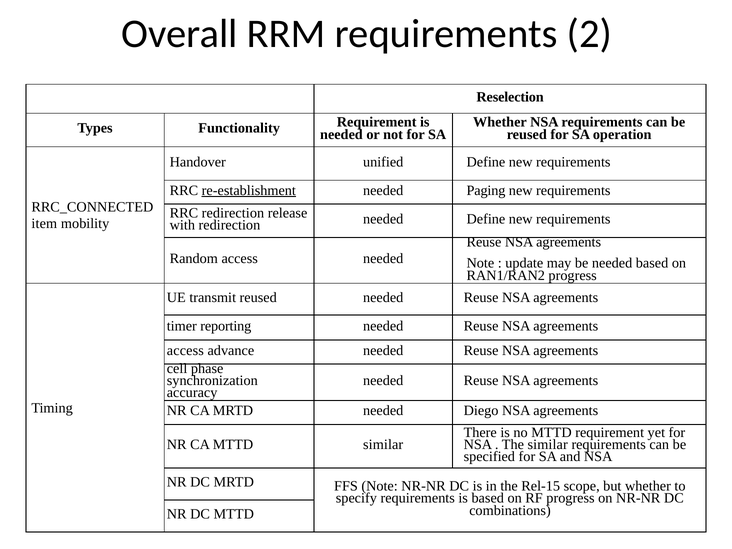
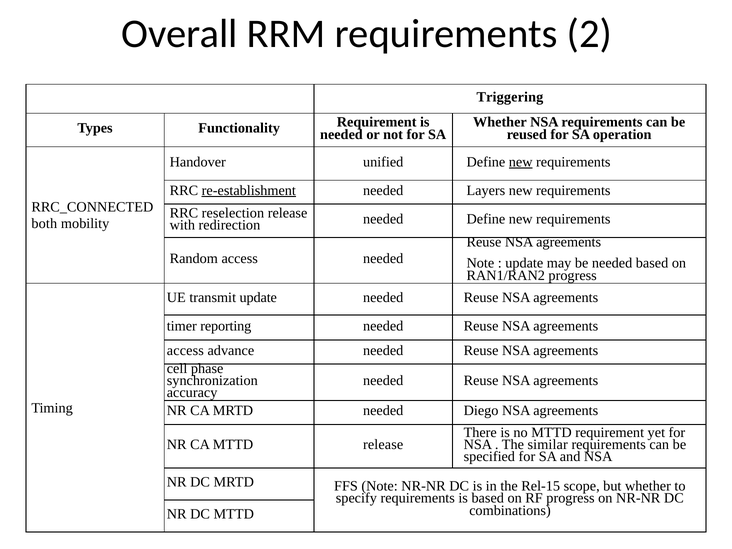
Reselection: Reselection -> Triggering
new at (521, 162) underline: none -> present
Paging: Paging -> Layers
RRC redirection: redirection -> reselection
item: item -> both
transmit reused: reused -> update
MTTD similar: similar -> release
